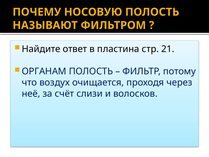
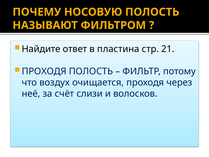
ОРГАНАМ at (44, 71): ОРГАНАМ -> ПРОХОДЯ
